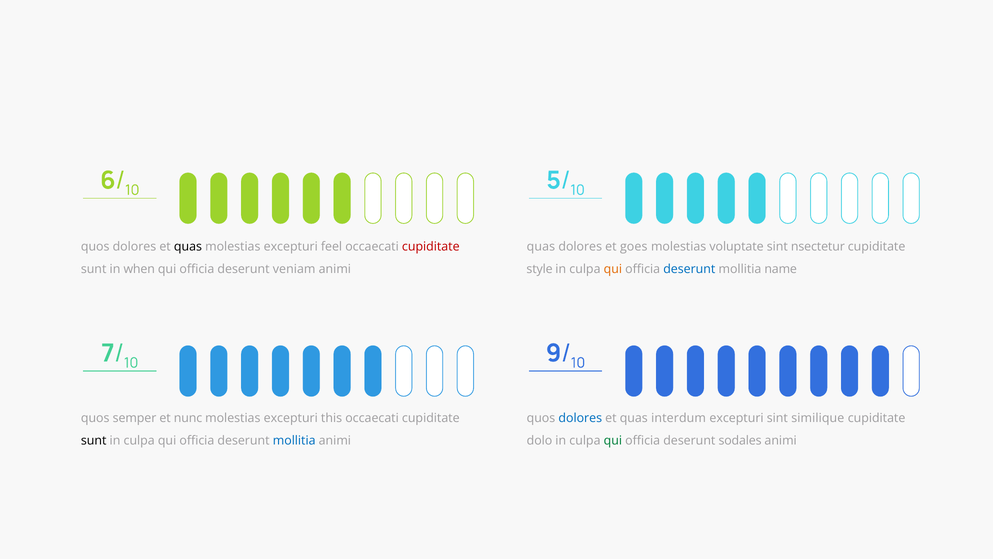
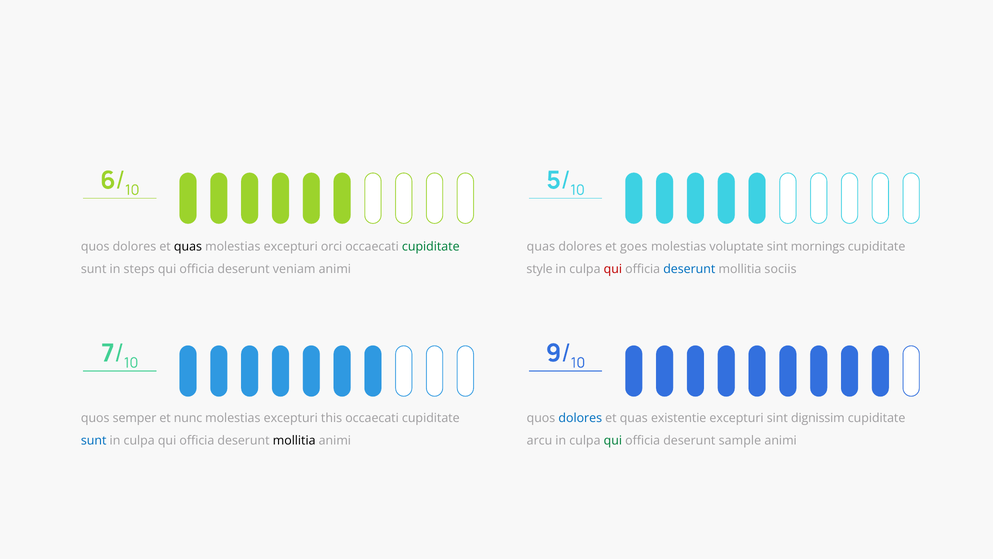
feel: feel -> orci
cupiditate at (431, 246) colour: red -> green
nsectetur: nsectetur -> mornings
when: when -> steps
qui at (613, 269) colour: orange -> red
name: name -> sociis
interdum: interdum -> existentie
similique: similique -> dignissim
sunt at (94, 440) colour: black -> blue
mollitia at (294, 440) colour: blue -> black
dolo: dolo -> arcu
sodales: sodales -> sample
